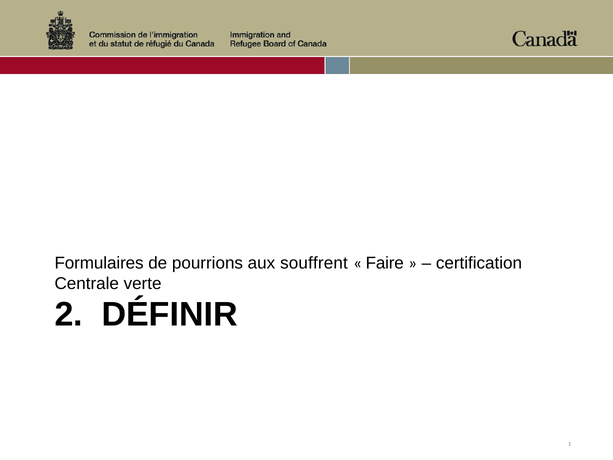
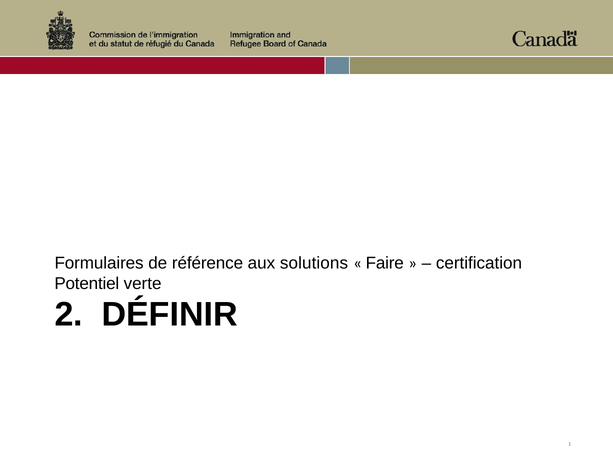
pourrions: pourrions -> référence
souffrent: souffrent -> solutions
Centrale: Centrale -> Potentiel
